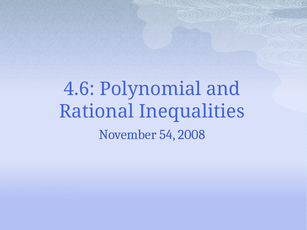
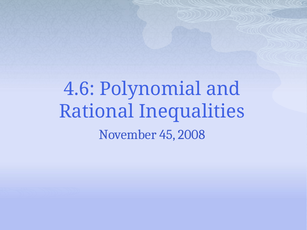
54: 54 -> 45
